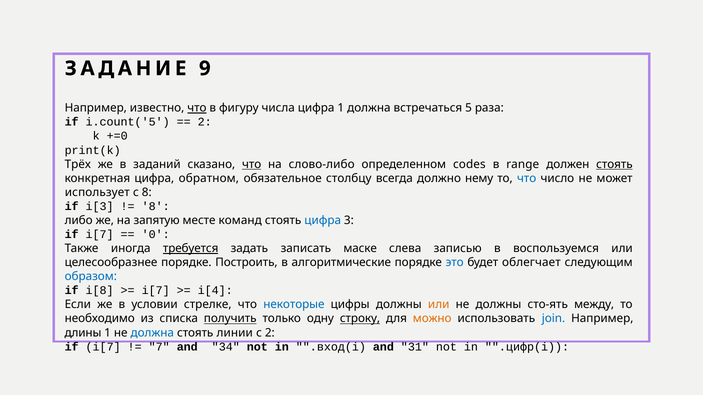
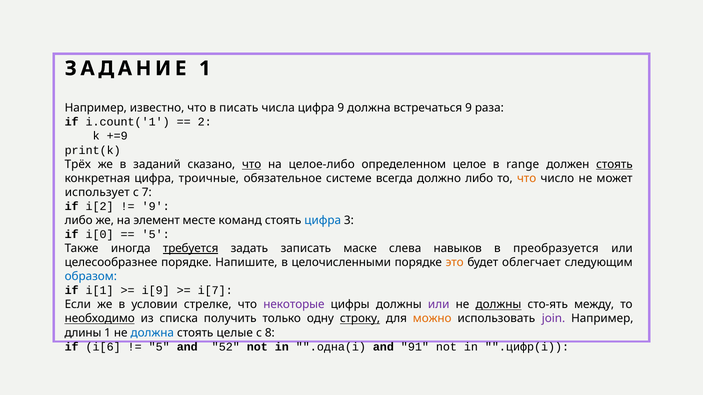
ЗАДАНИЕ 9: 9 -> 1
что at (197, 108) underline: present -> none
фигуру: фигуру -> писать
цифра 1: 1 -> 9
встречаться 5: 5 -> 9
i.count('5: i.count('5 -> i.count('1
+=0: +=0 -> +=9
слово-либо: слово-либо -> целое-либо
codes: codes -> целое
обратном: обратном -> троичные
столбцу: столбцу -> системе
должно нему: нему -> либо
что at (527, 178) colour: blue -> orange
с 8: 8 -> 7
i[3: i[3 -> i[2
8 at (156, 207): 8 -> 9
запятую: запятую -> элемент
i[7 at (100, 235): i[7 -> i[0
0 at (156, 235): 0 -> 5
записью: записью -> навыков
воспользуемся: воспользуемся -> преобразуется
Построить: Построить -> Напишите
алгоритмические: алгоритмические -> целочисленными
это colour: blue -> orange
i[8: i[8 -> i[1
i[7 at (156, 291): i[7 -> i[9
i[4: i[4 -> i[7
некоторые colour: blue -> purple
или at (439, 305) colour: orange -> purple
должны at (498, 305) underline: none -> present
необходимо underline: none -> present
получить underline: present -> none
join colour: blue -> purple
линии: линии -> целые
с 2: 2 -> 8
i[7 at (103, 347): i[7 -> i[6
7 at (159, 347): 7 -> 5
34: 34 -> 52
.вход(i: .вход(i -> .одна(i
31: 31 -> 91
